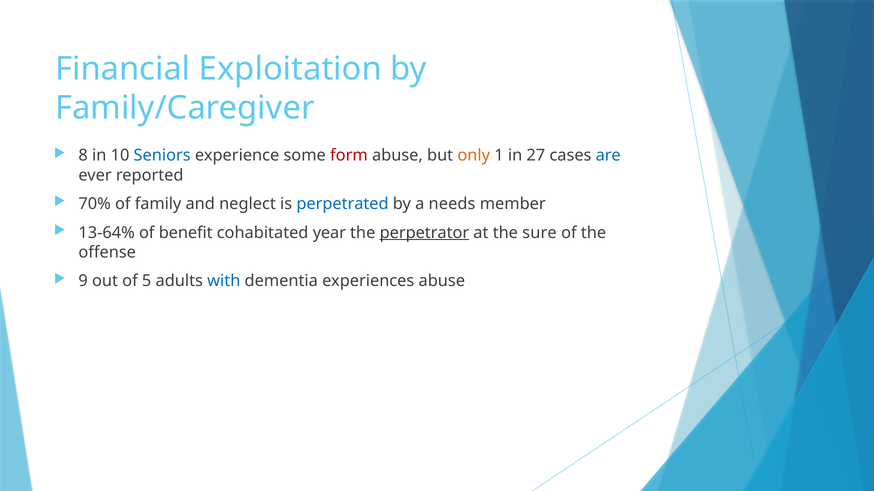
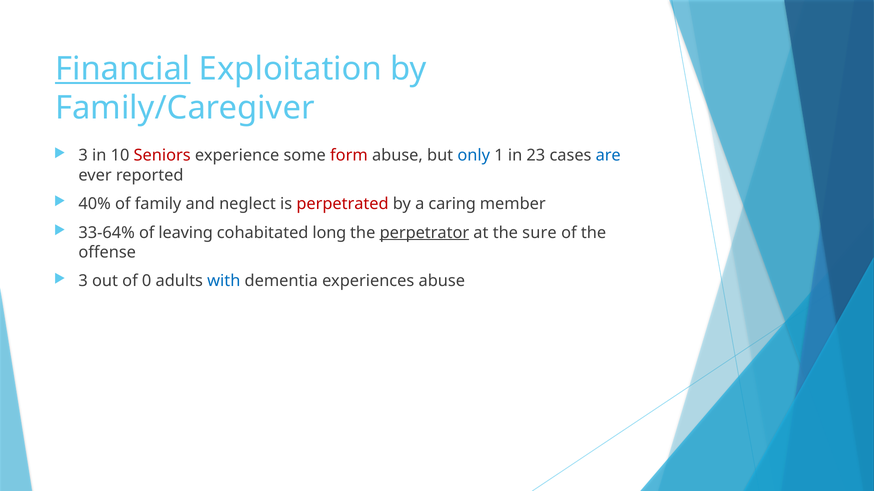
Financial underline: none -> present
8 at (83, 156): 8 -> 3
Seniors colour: blue -> red
only colour: orange -> blue
27: 27 -> 23
70%: 70% -> 40%
perpetrated colour: blue -> red
needs: needs -> caring
13-64%: 13-64% -> 33-64%
benefit: benefit -> leaving
year: year -> long
9 at (83, 281): 9 -> 3
5: 5 -> 0
